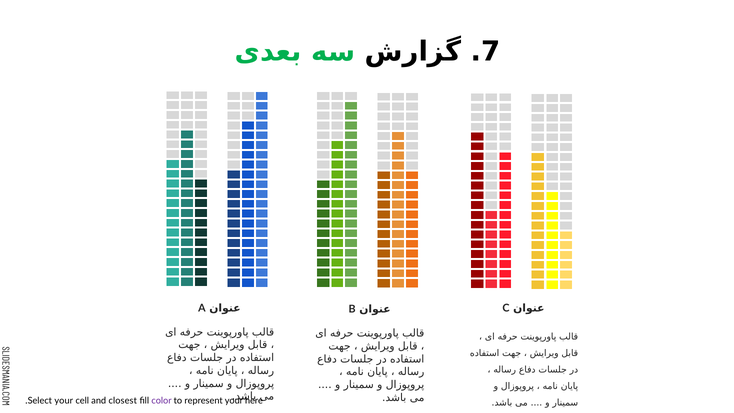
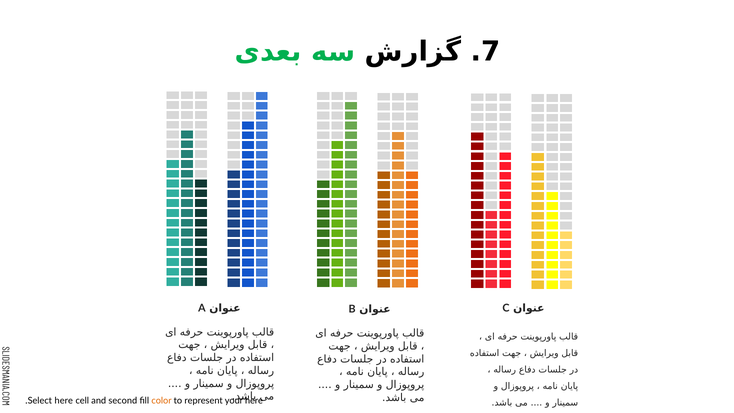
Select your: your -> here
closest: closest -> second
color colour: purple -> orange
